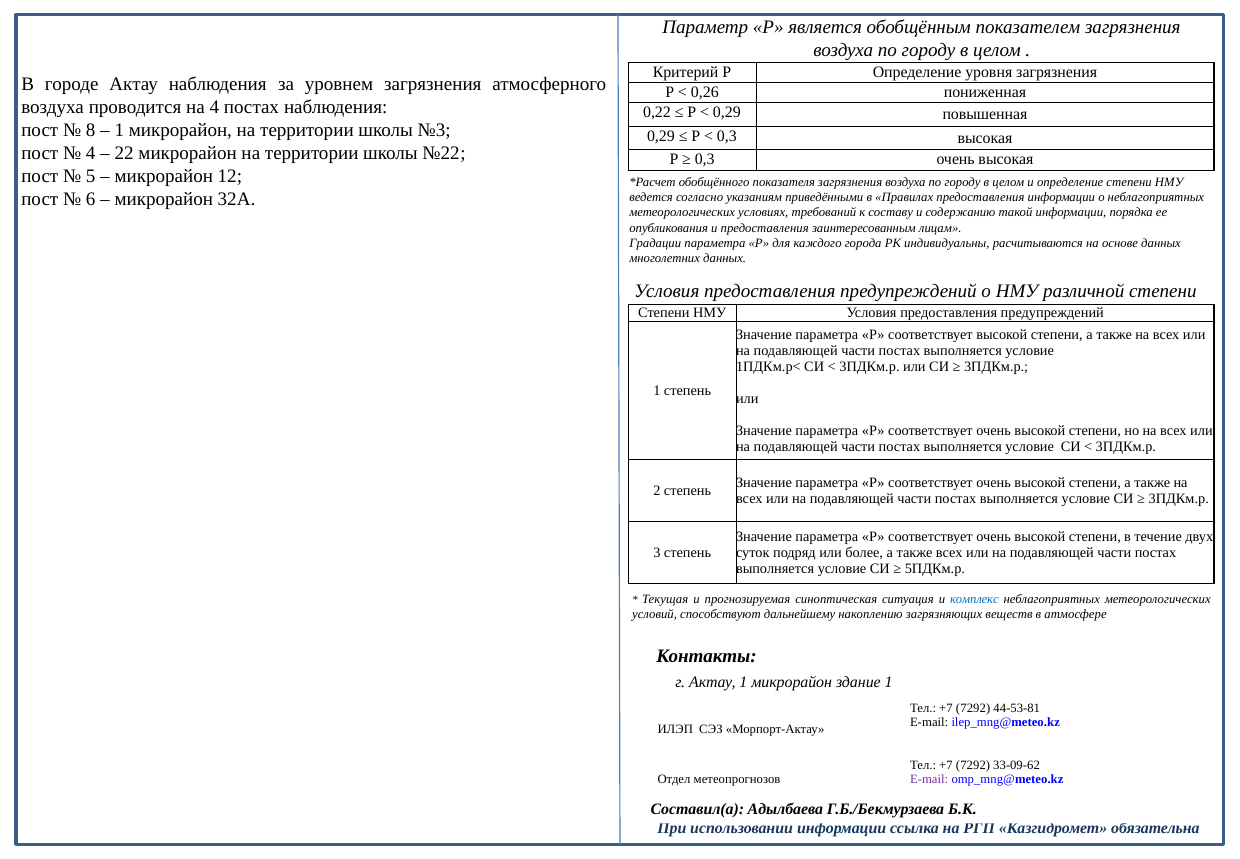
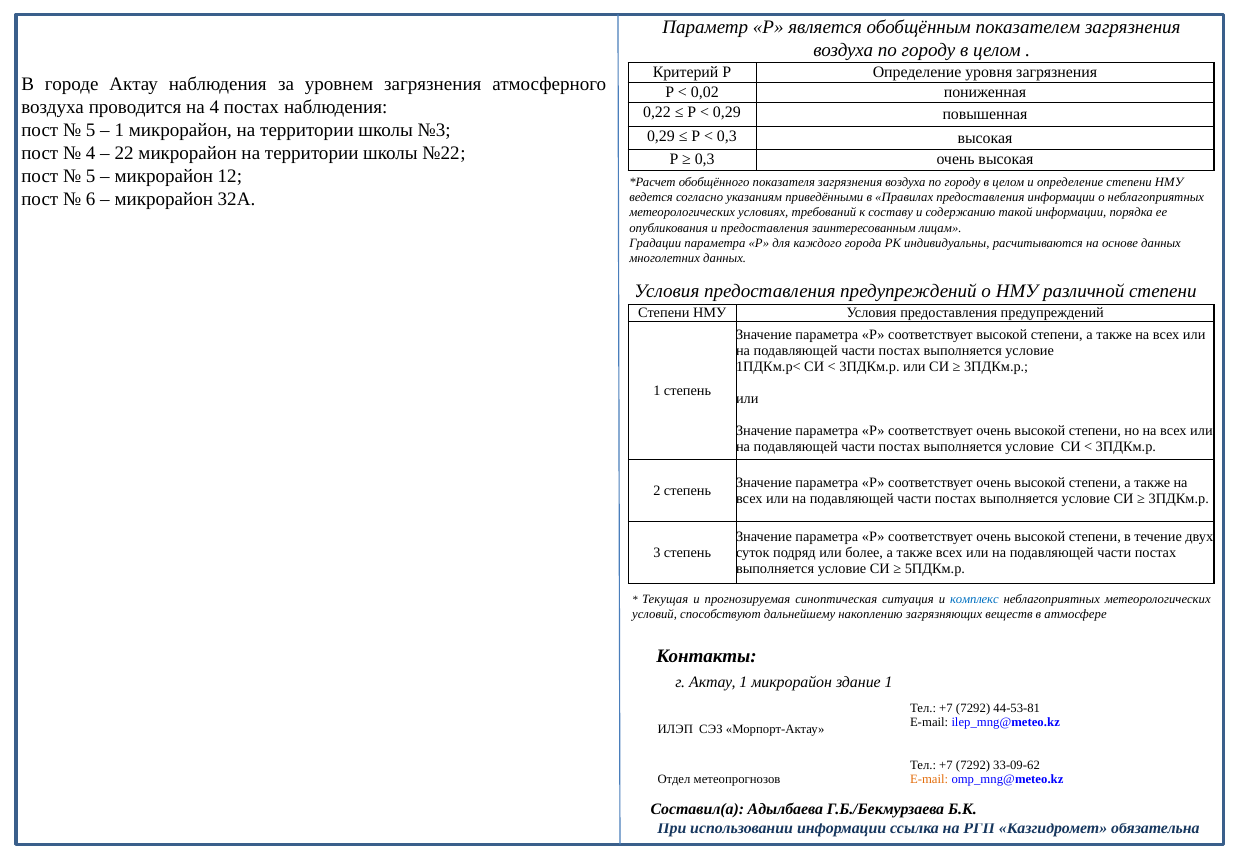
0,26: 0,26 -> 0,02
8 at (91, 130): 8 -> 5
E-mail at (929, 779) colour: purple -> orange
